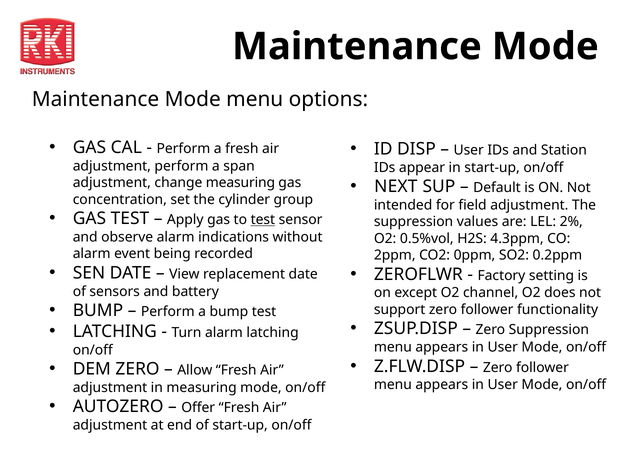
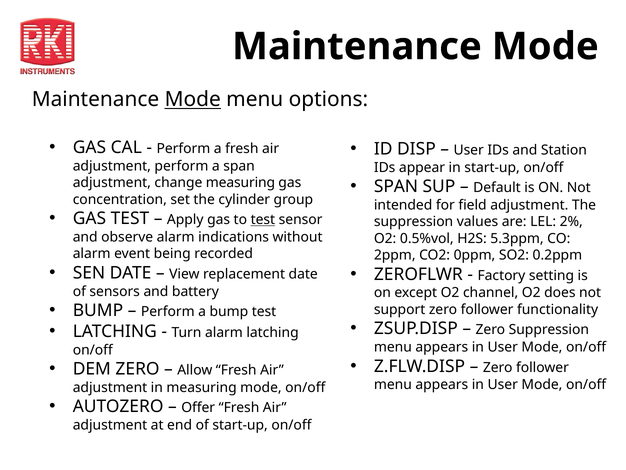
Mode at (193, 99) underline: none -> present
NEXT at (396, 186): NEXT -> SPAN
4.3ppm: 4.3ppm -> 5.3ppm
